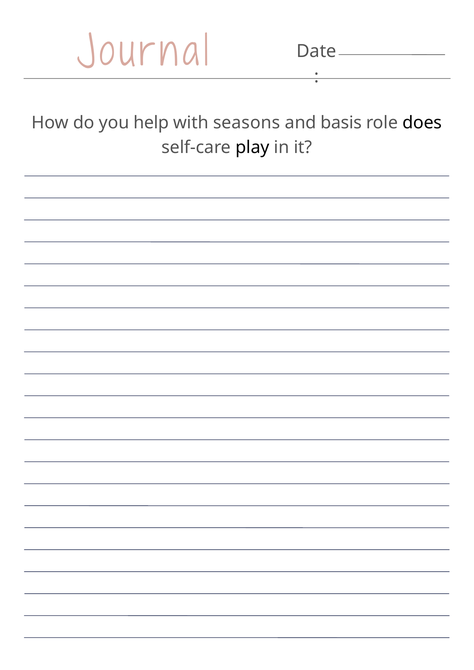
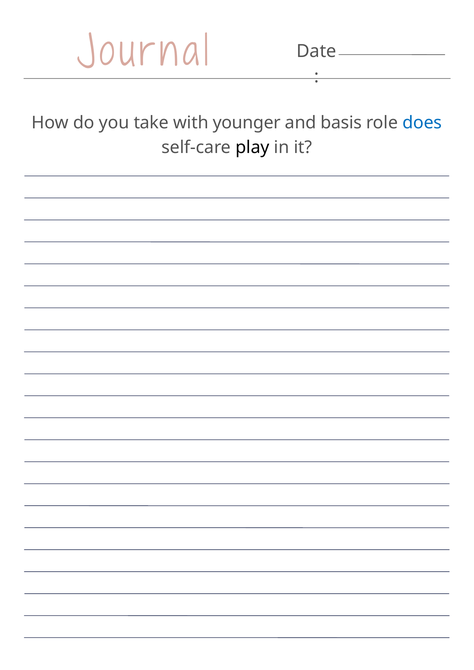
help: help -> take
seasons: seasons -> younger
does colour: black -> blue
